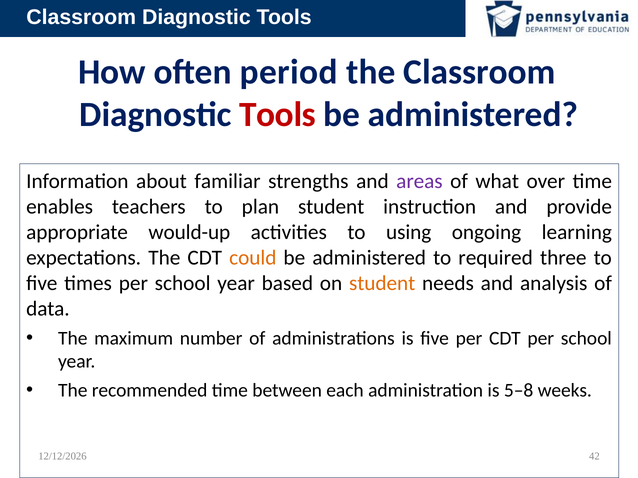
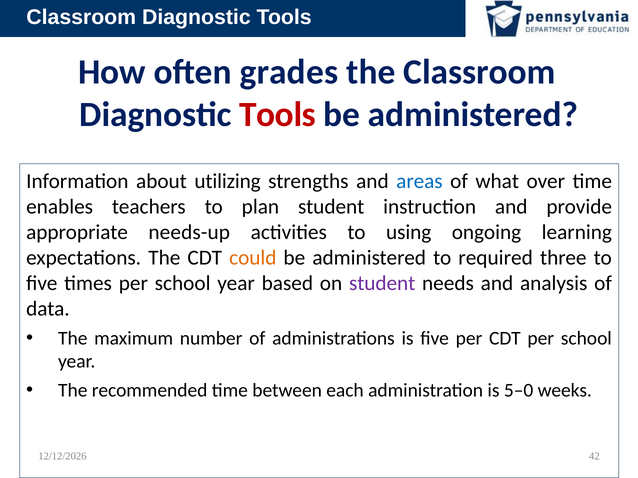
period: period -> grades
familiar: familiar -> utilizing
areas colour: purple -> blue
would-up: would-up -> needs-up
student at (382, 283) colour: orange -> purple
5–8: 5–8 -> 5–0
